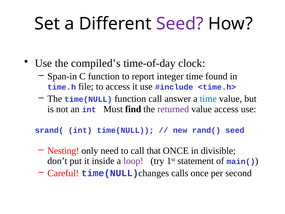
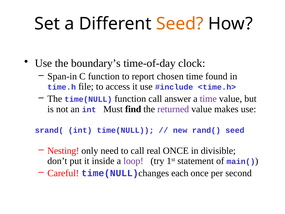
Seed at (180, 24) colour: purple -> orange
compiled’s: compiled’s -> boundary’s
integer: integer -> chosen
time at (208, 99) colour: blue -> purple
value access: access -> makes
that: that -> real
calls: calls -> each
